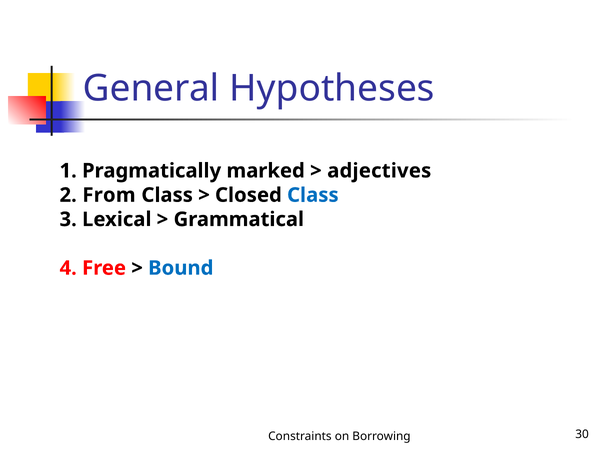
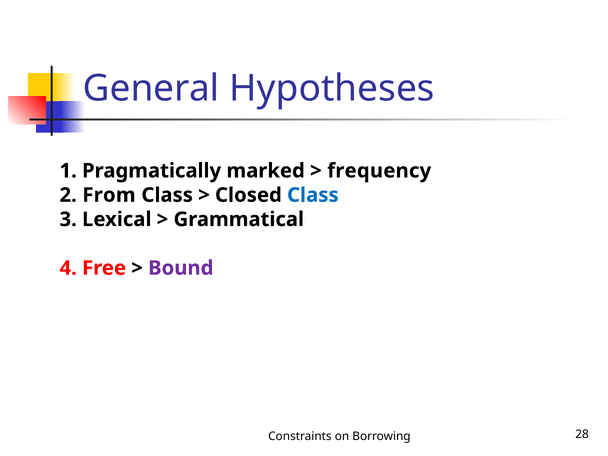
adjectives: adjectives -> frequency
Bound colour: blue -> purple
30: 30 -> 28
